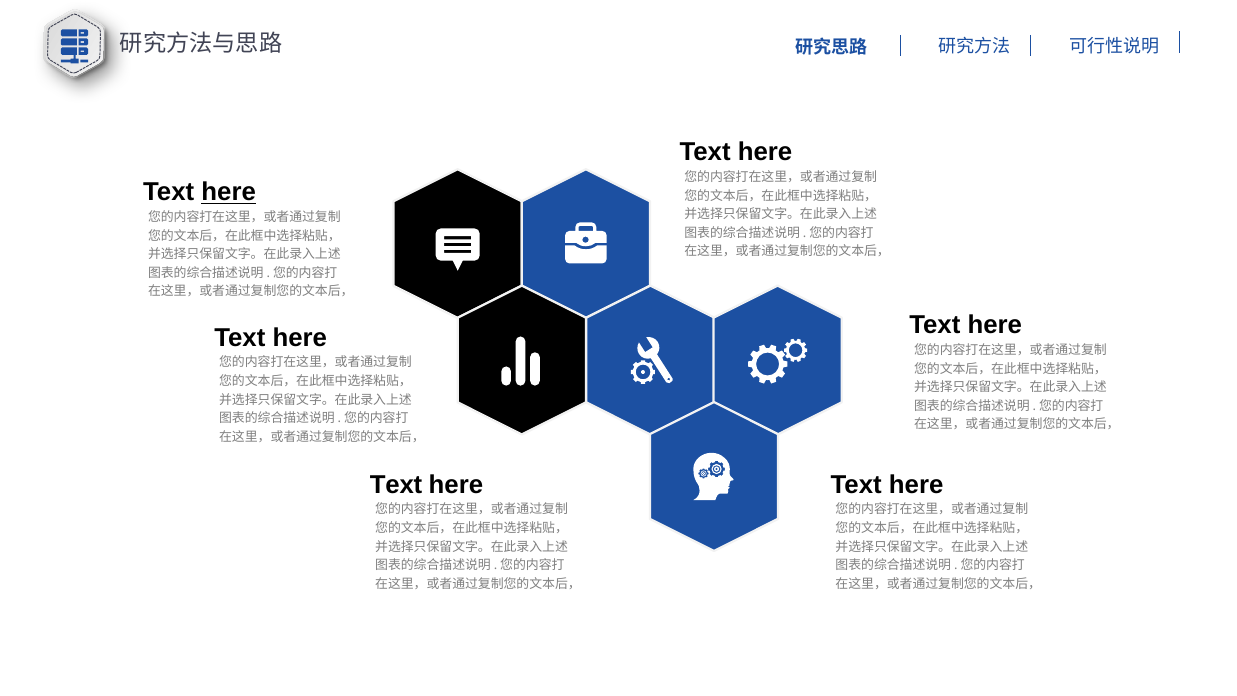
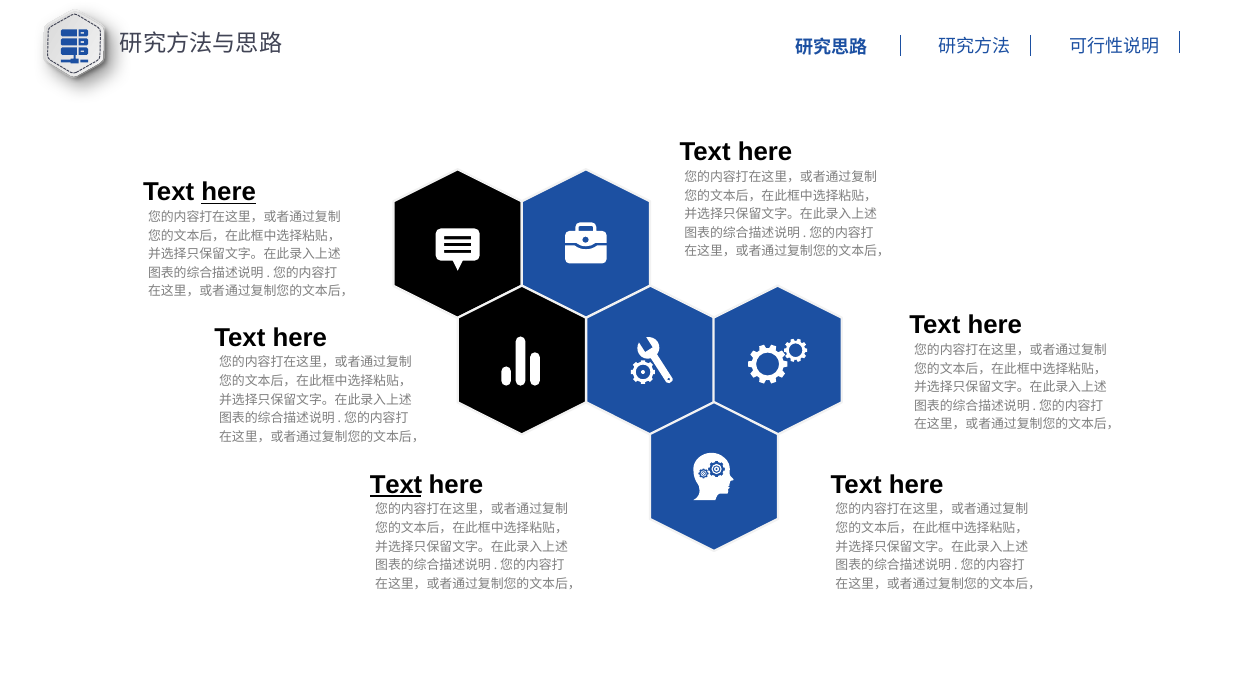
Text at (396, 485) underline: none -> present
